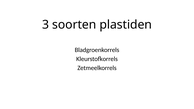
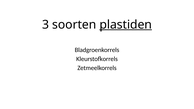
plastiden underline: none -> present
